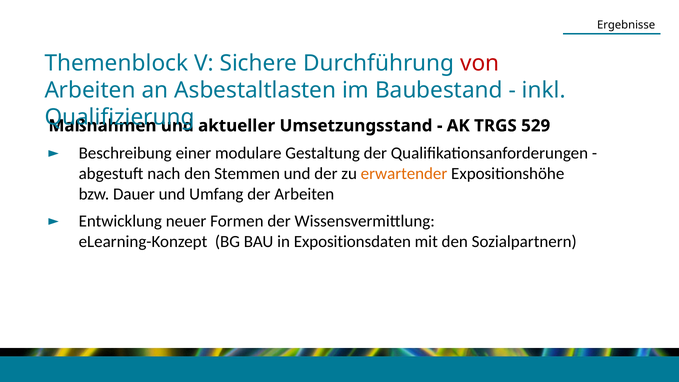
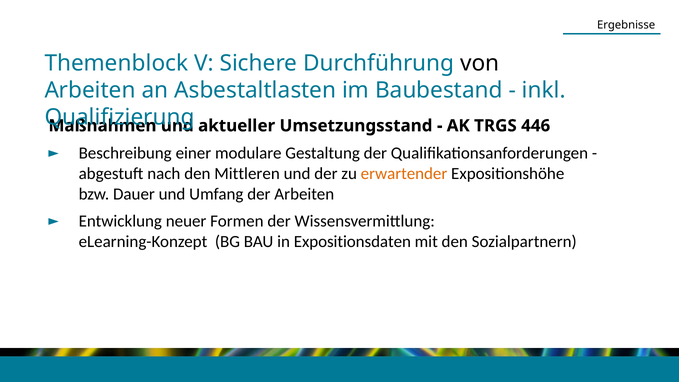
von colour: red -> black
529: 529 -> 446
Stemmen: Stemmen -> Mittleren
